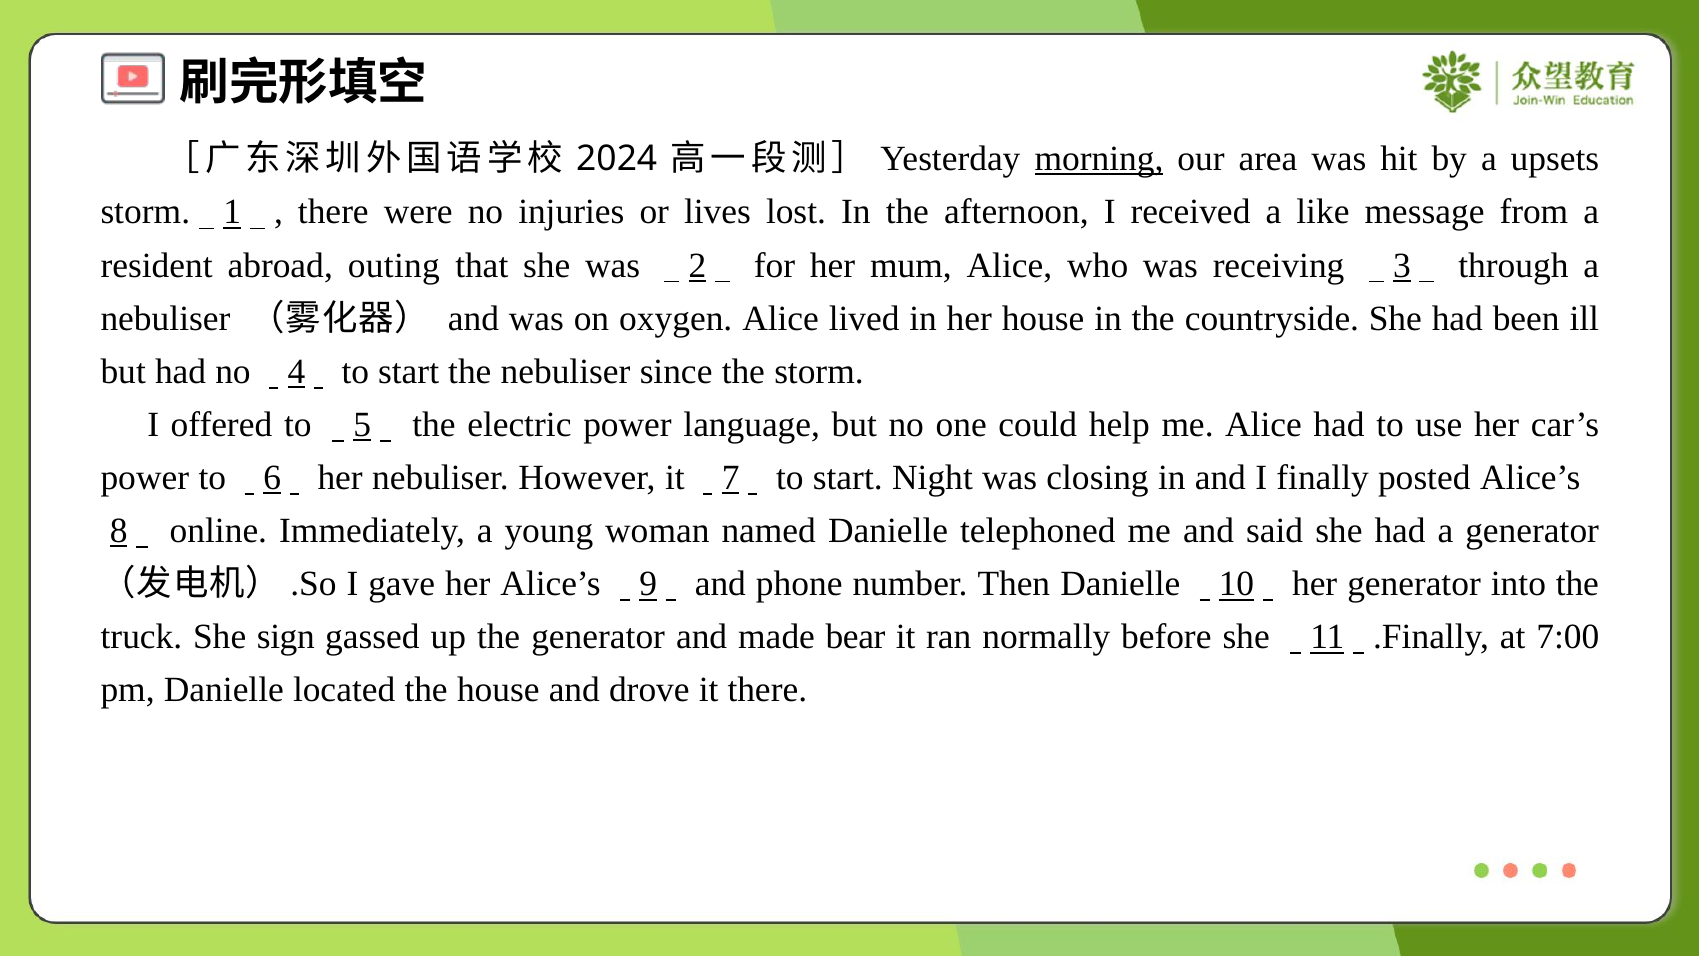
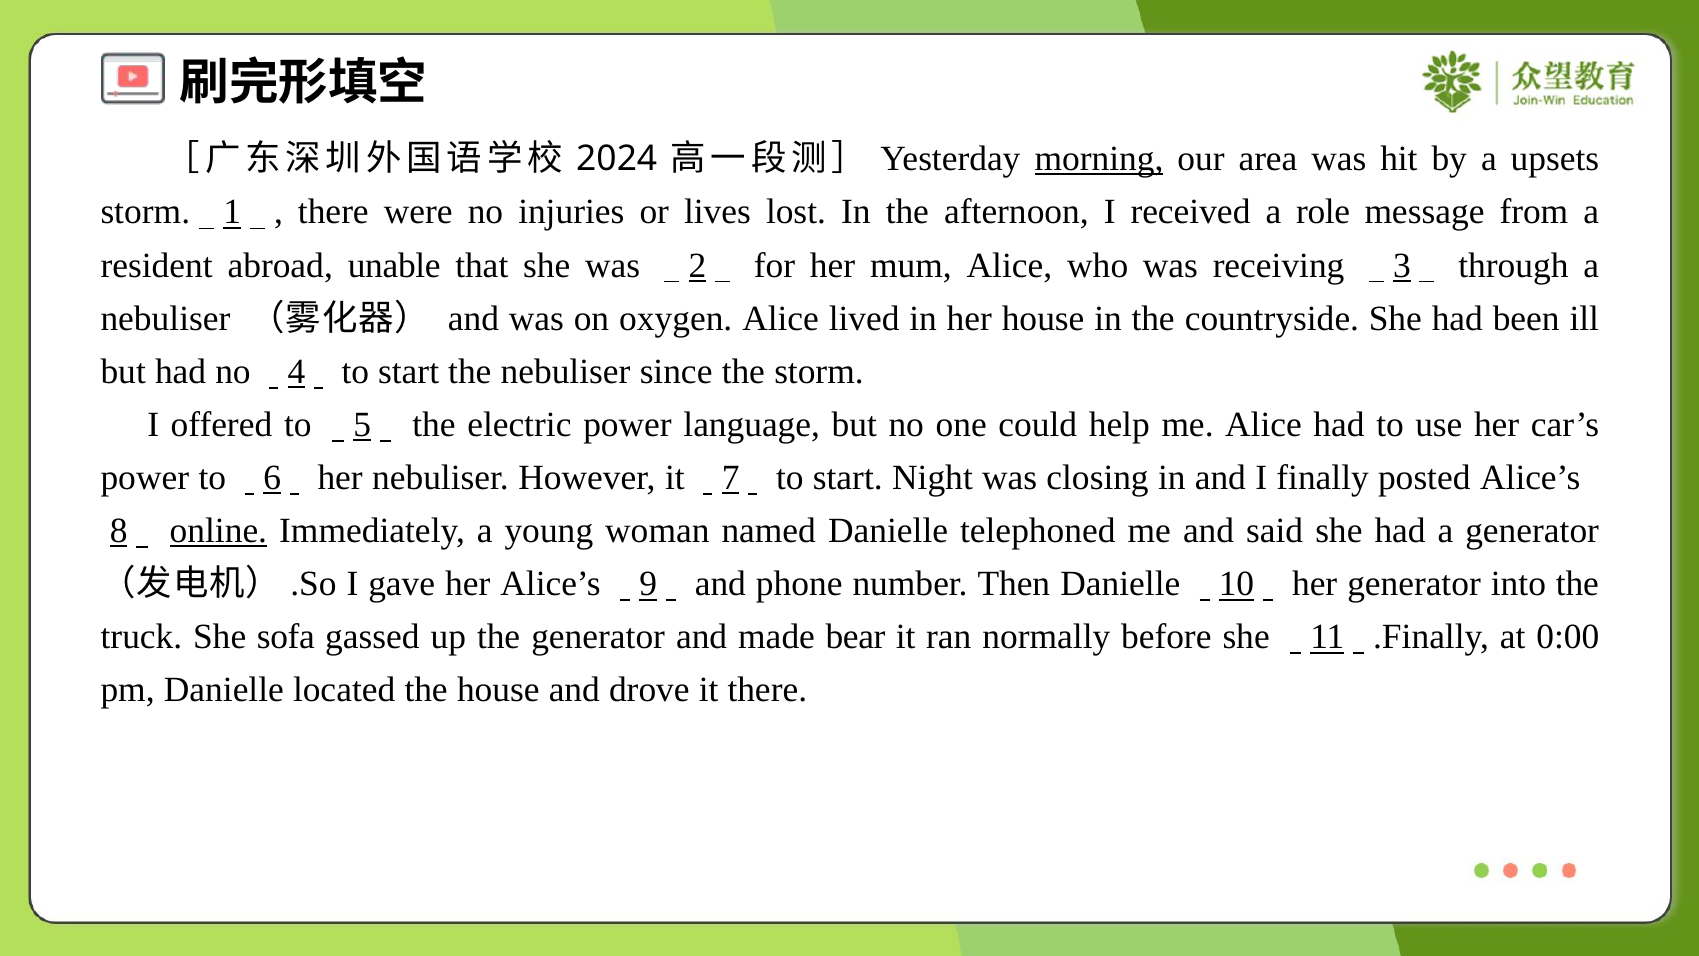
like: like -> role
outing: outing -> unable
online underline: none -> present
sign: sign -> sofa
7:00: 7:00 -> 0:00
